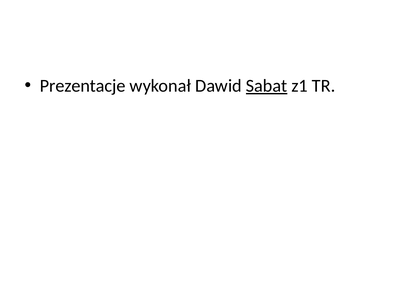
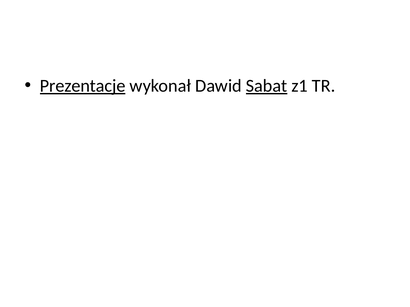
Prezentacje underline: none -> present
